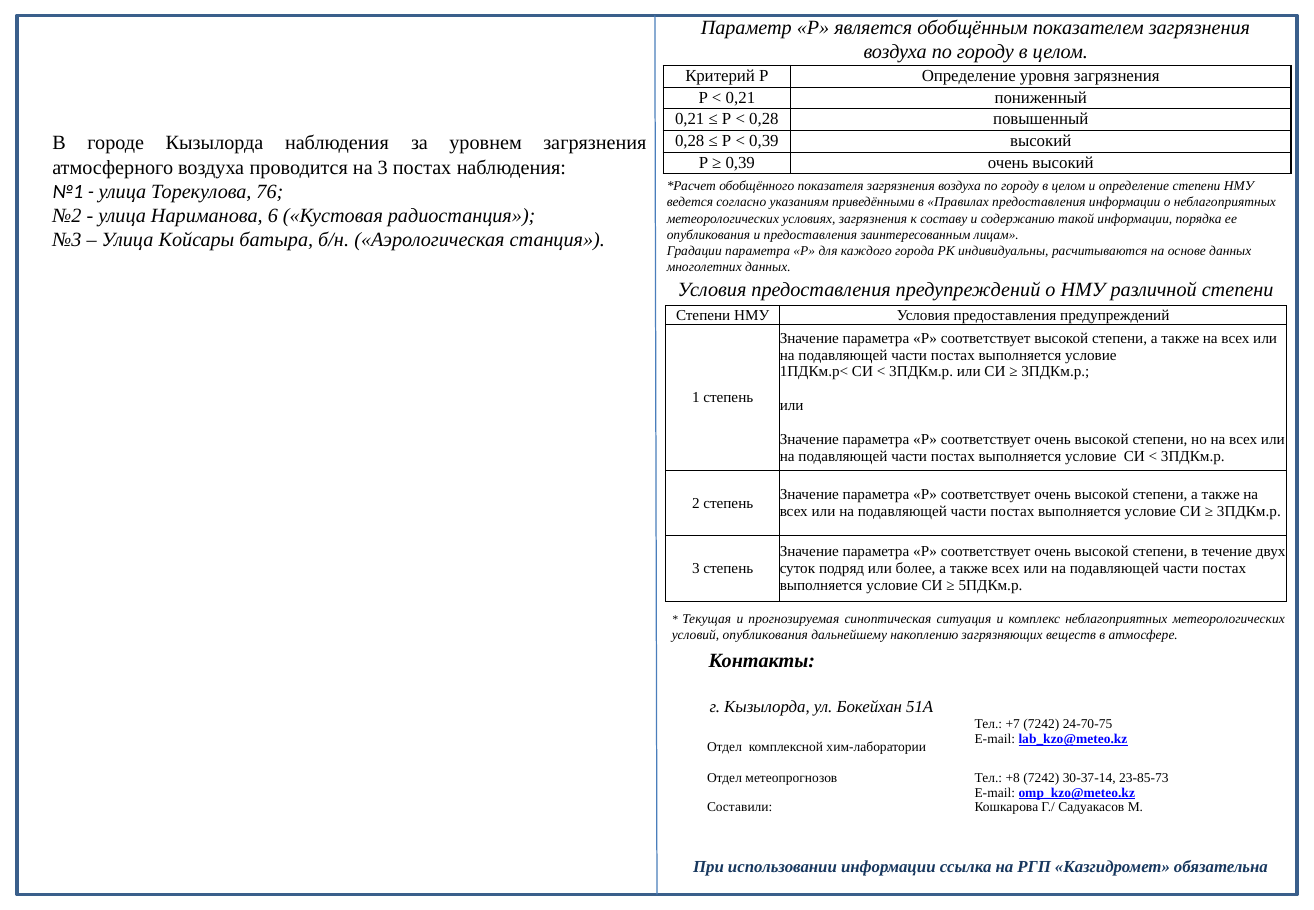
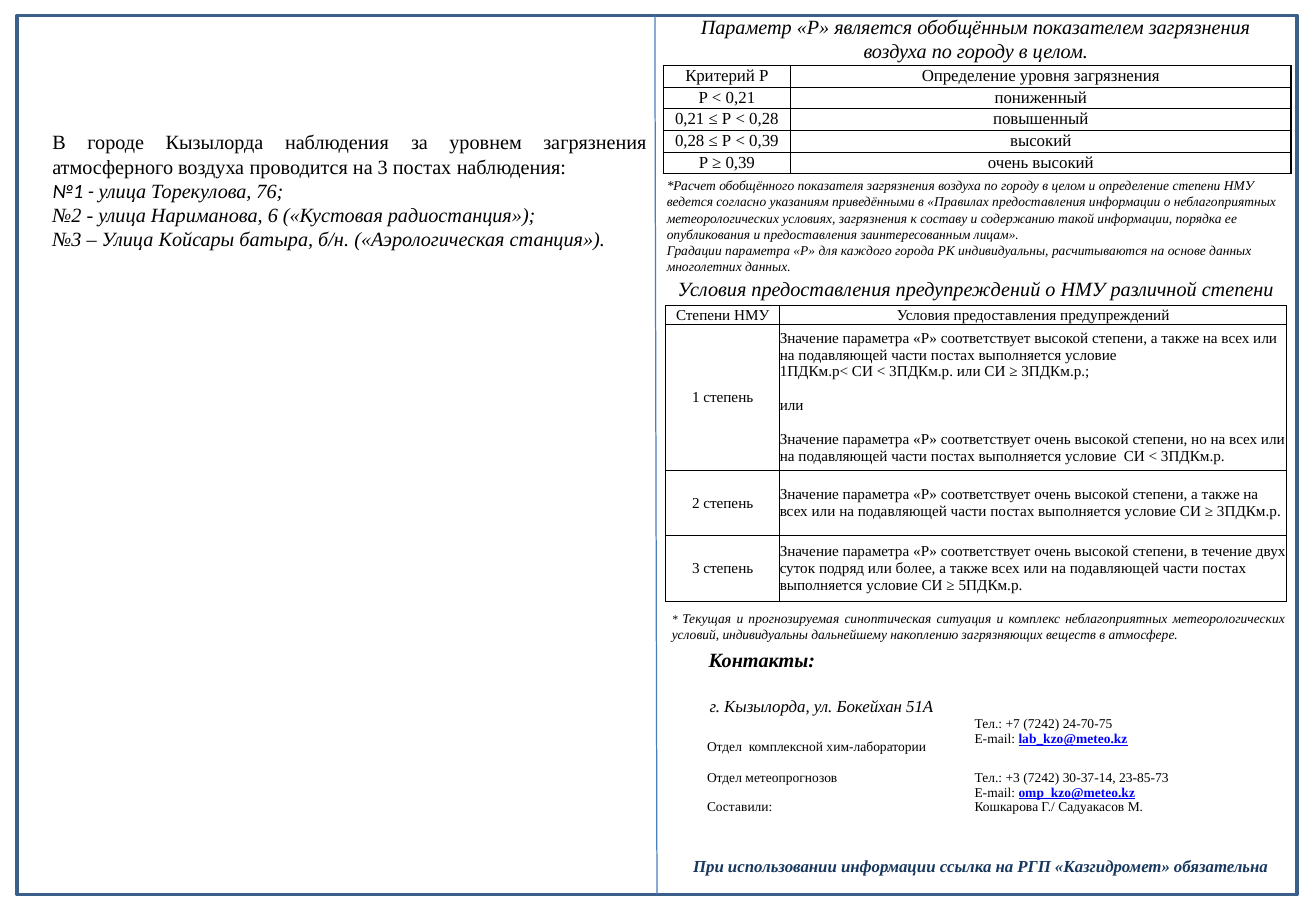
условий опубликования: опубликования -> индивидуальны
+8: +8 -> +3
